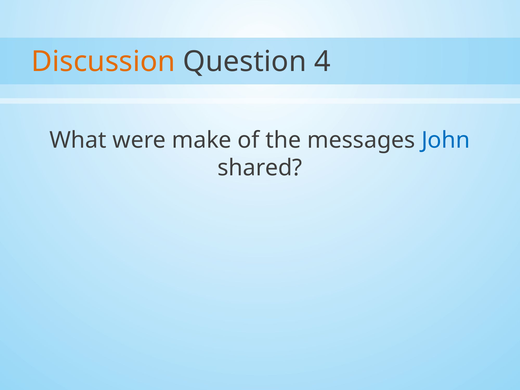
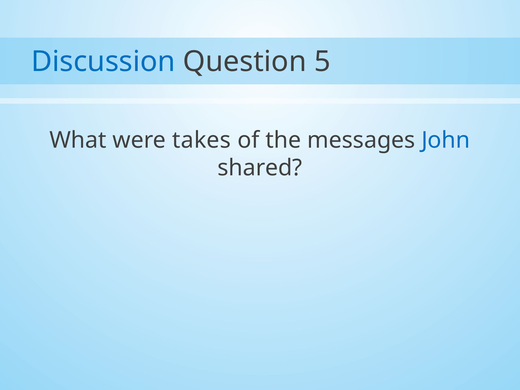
Discussion colour: orange -> blue
4: 4 -> 5
make: make -> takes
